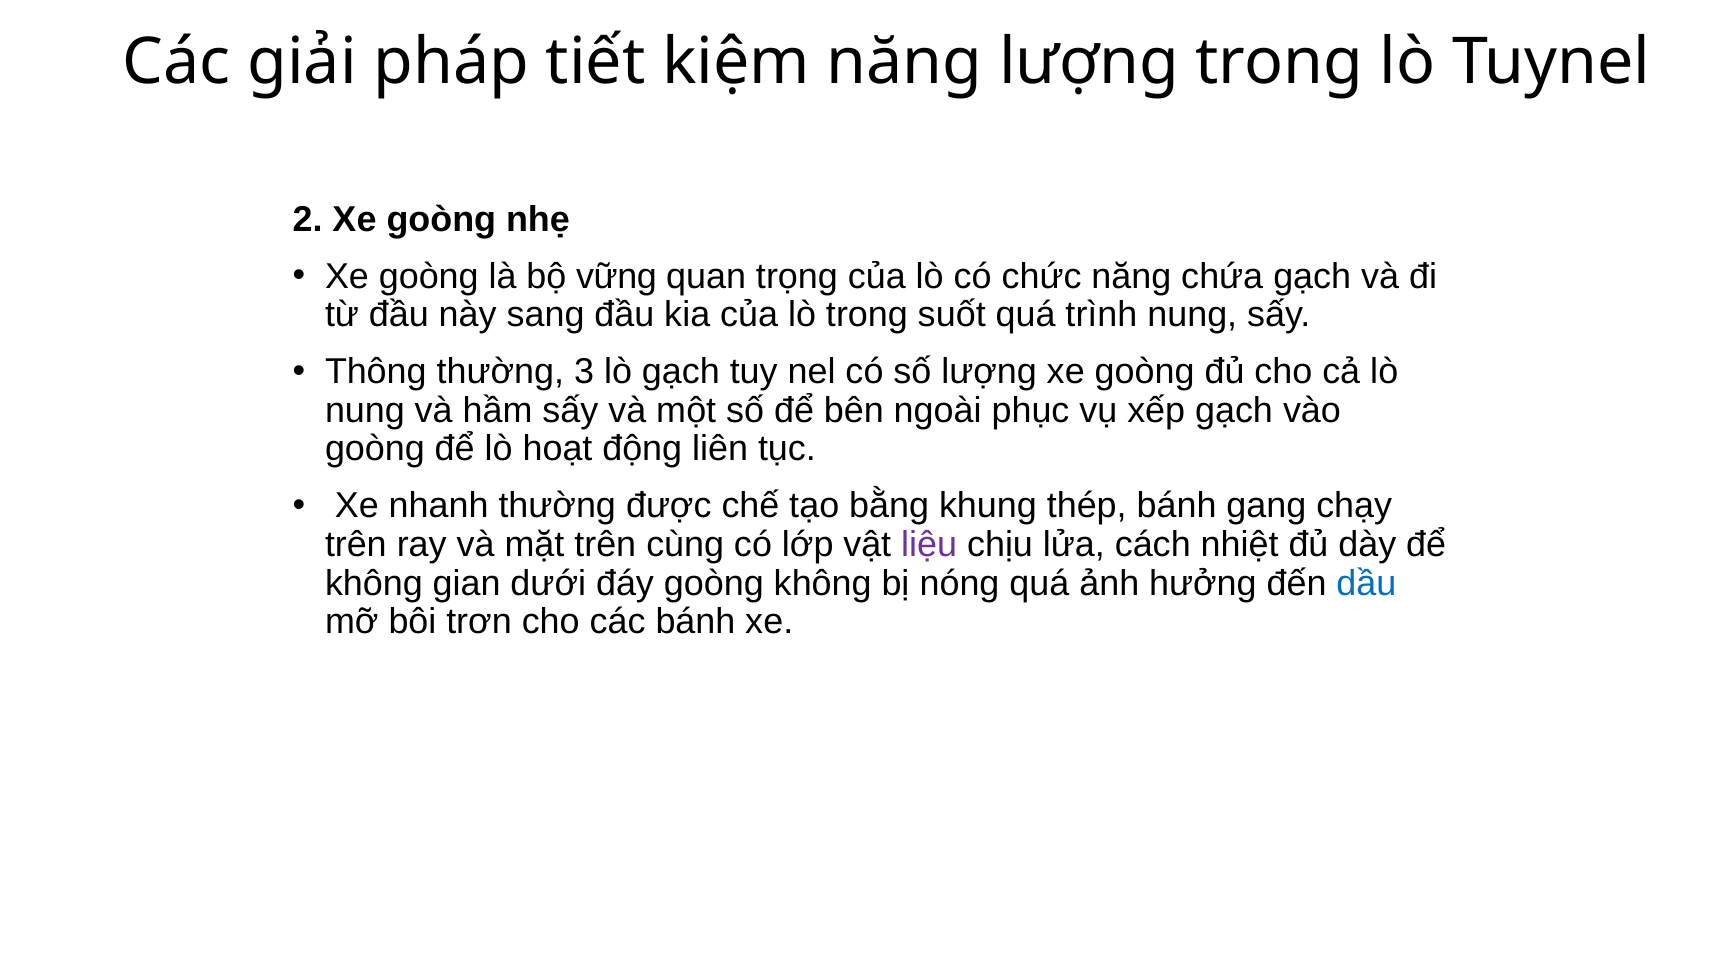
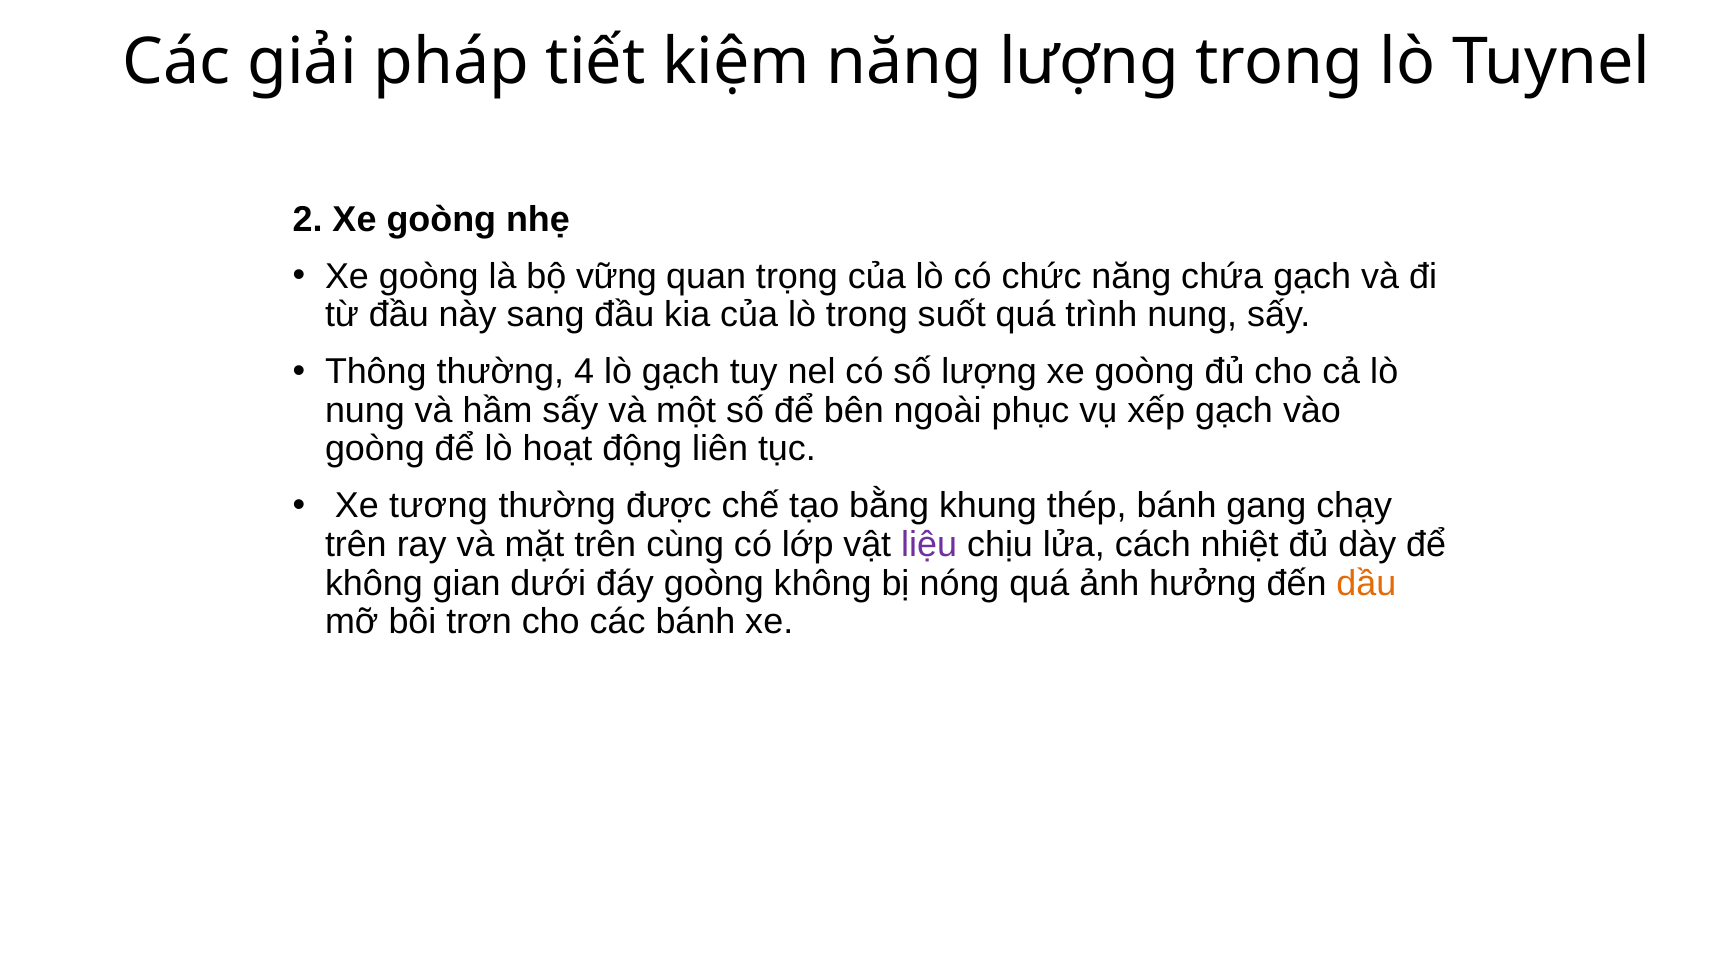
3: 3 -> 4
nhanh: nhanh -> tương
dầu colour: blue -> orange
